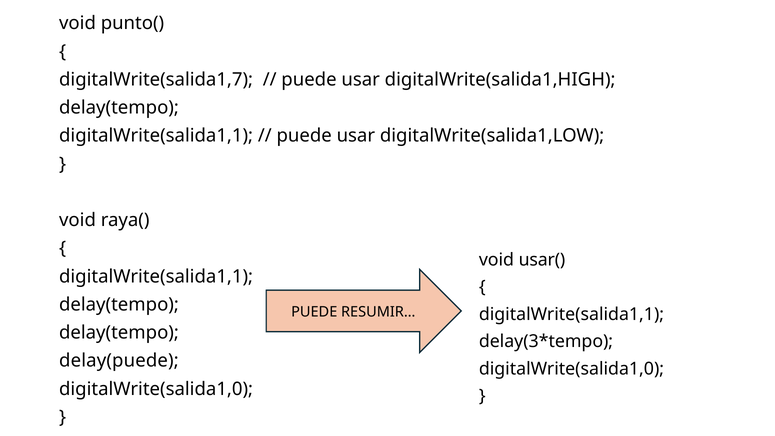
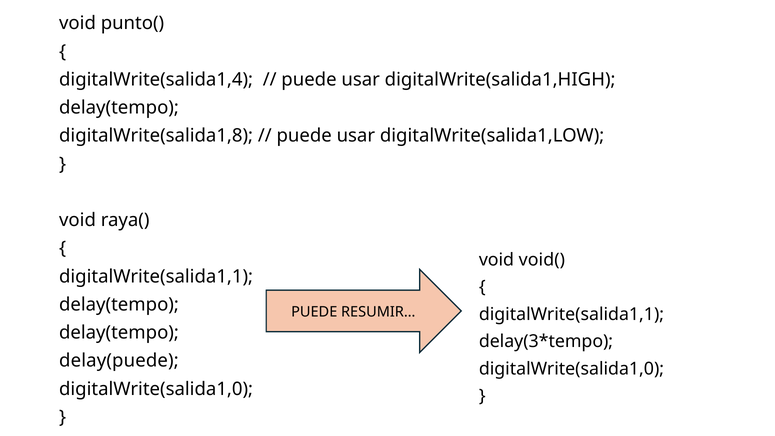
digitalWrite(salida1,7: digitalWrite(salida1,7 -> digitalWrite(salida1,4
digitalWrite(salida1,1 at (156, 136): digitalWrite(salida1,1 -> digitalWrite(salida1,8
usar(: usar( -> void(
